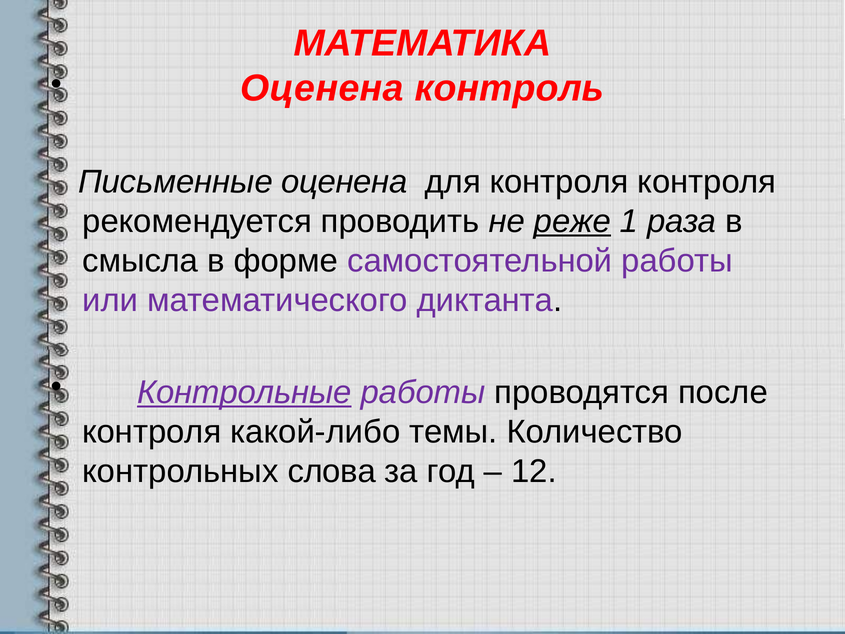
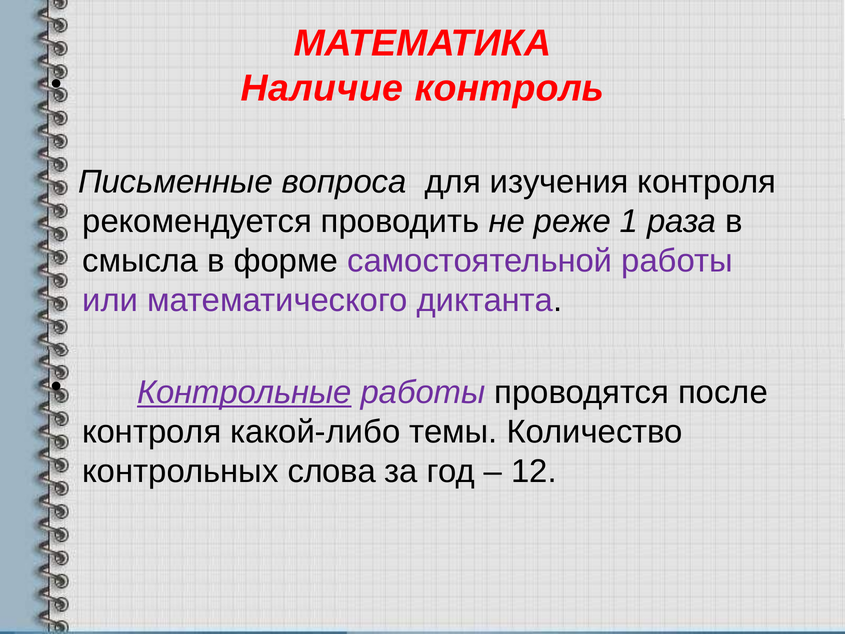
Оценена at (322, 89): Оценена -> Наличие
Письменные оценена: оценена -> вопроса
для контроля: контроля -> изучения
реже underline: present -> none
